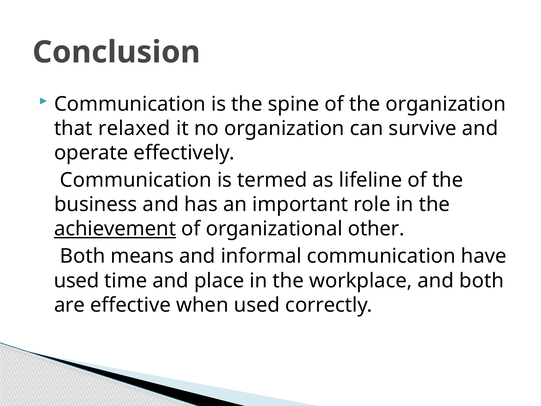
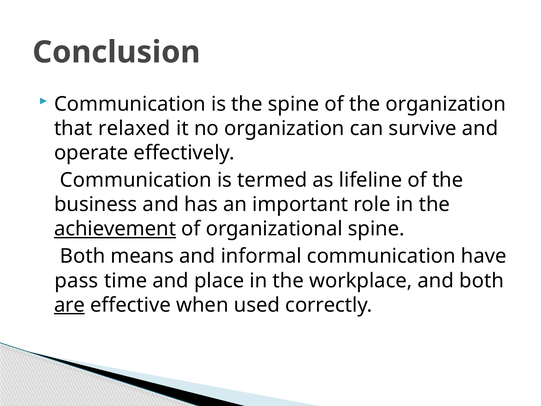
organizational other: other -> spine
used at (77, 280): used -> pass
are underline: none -> present
